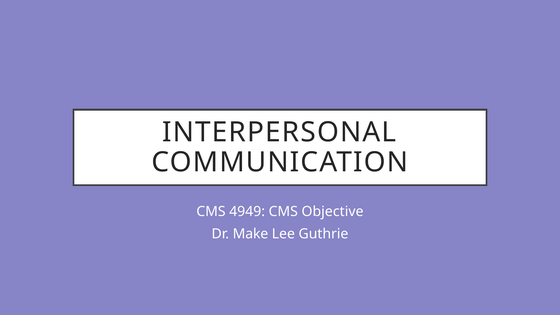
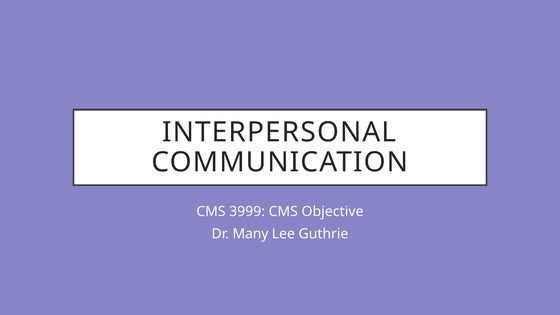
4949: 4949 -> 3999
Make: Make -> Many
